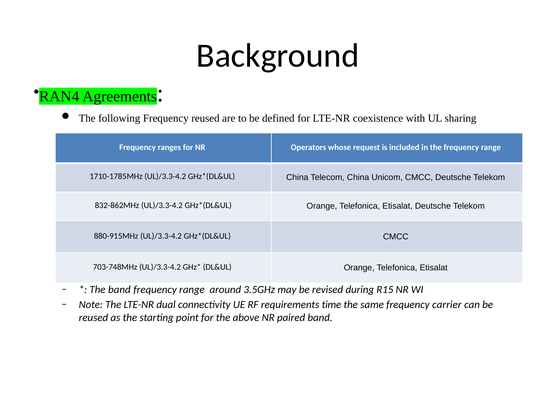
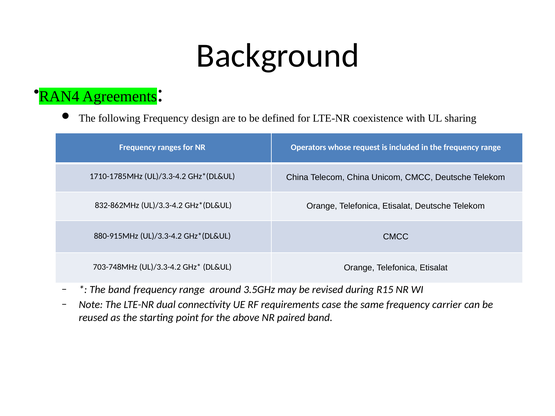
Frequency reused: reused -> design
time: time -> case
